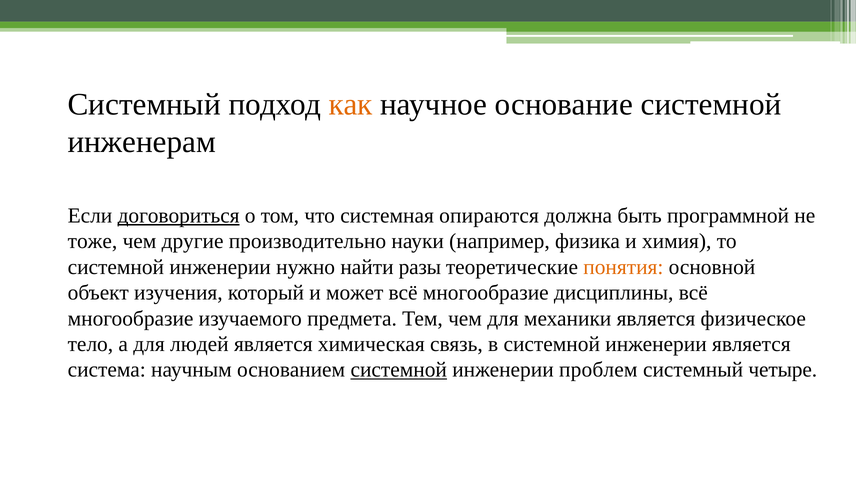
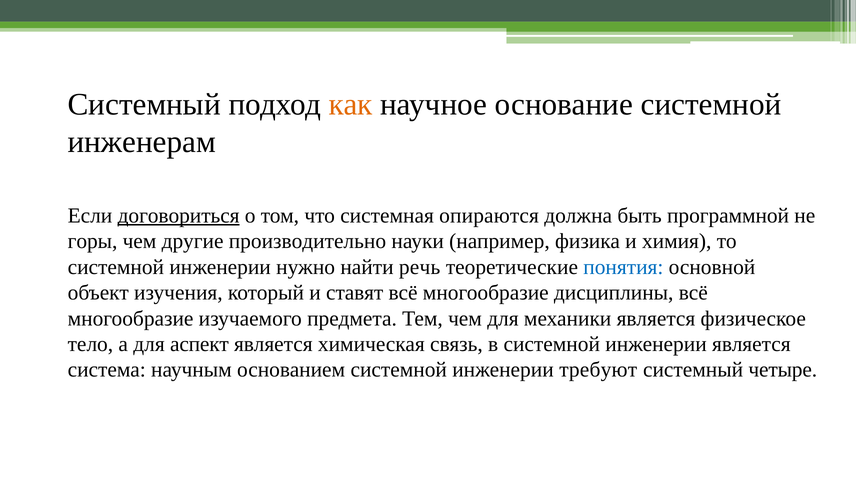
тоже: тоже -> горы
разы: разы -> речь
понятия colour: orange -> blue
может: может -> ставят
людей: людей -> аспект
системной at (399, 369) underline: present -> none
проблем: проблем -> требуют
